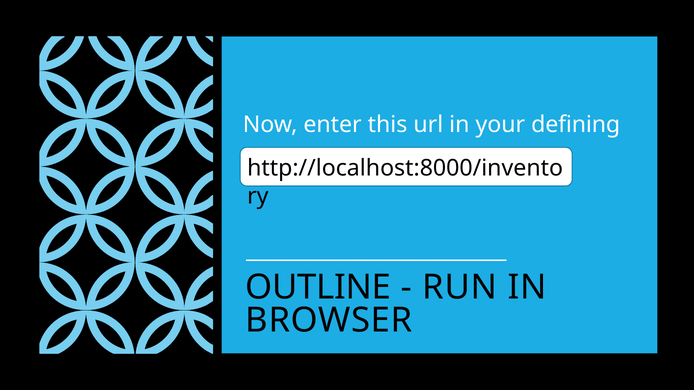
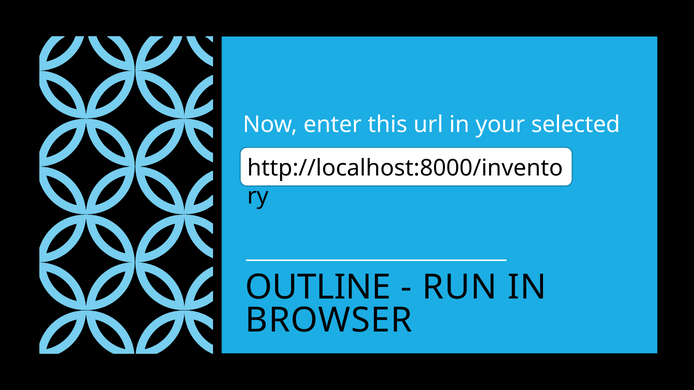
defining: defining -> selected
